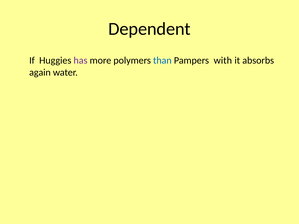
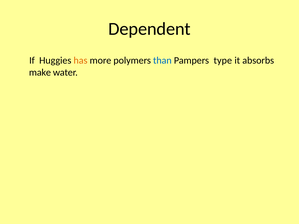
has colour: purple -> orange
with: with -> type
again: again -> make
